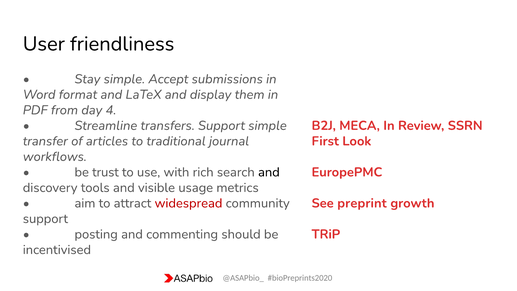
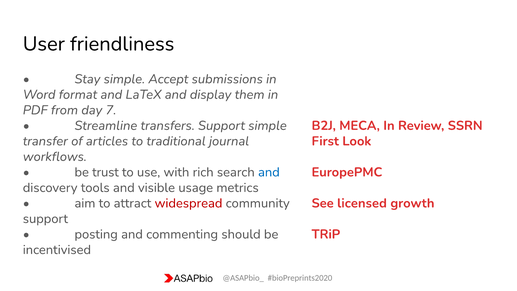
4: 4 -> 7
and at (269, 172) colour: black -> blue
preprint: preprint -> licensed
